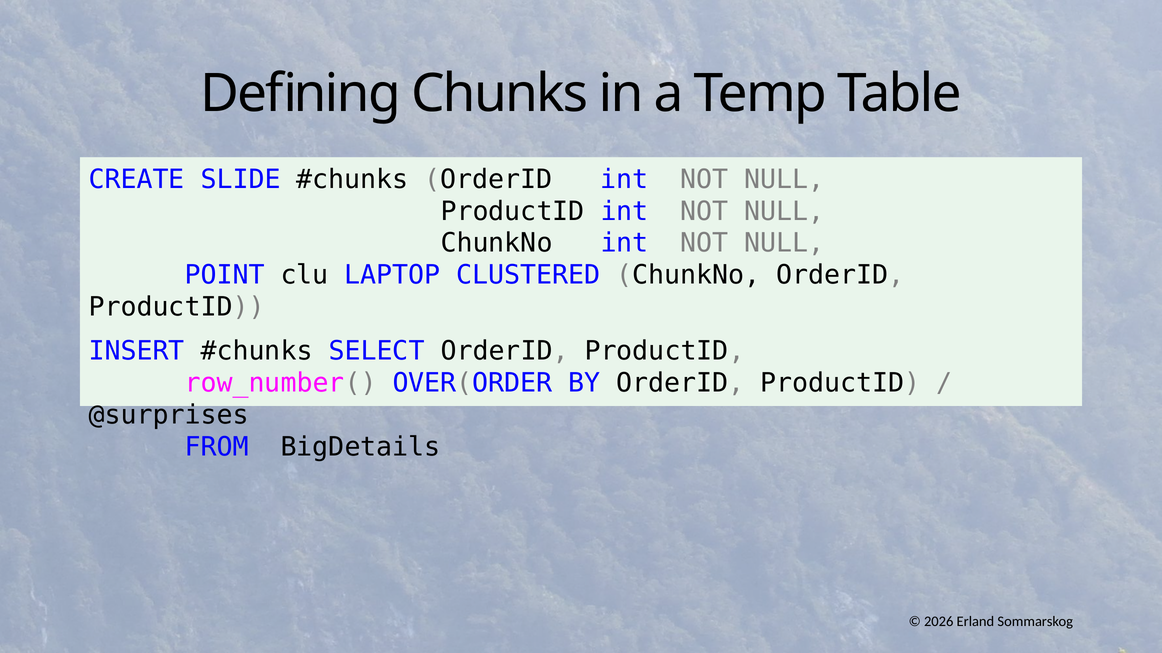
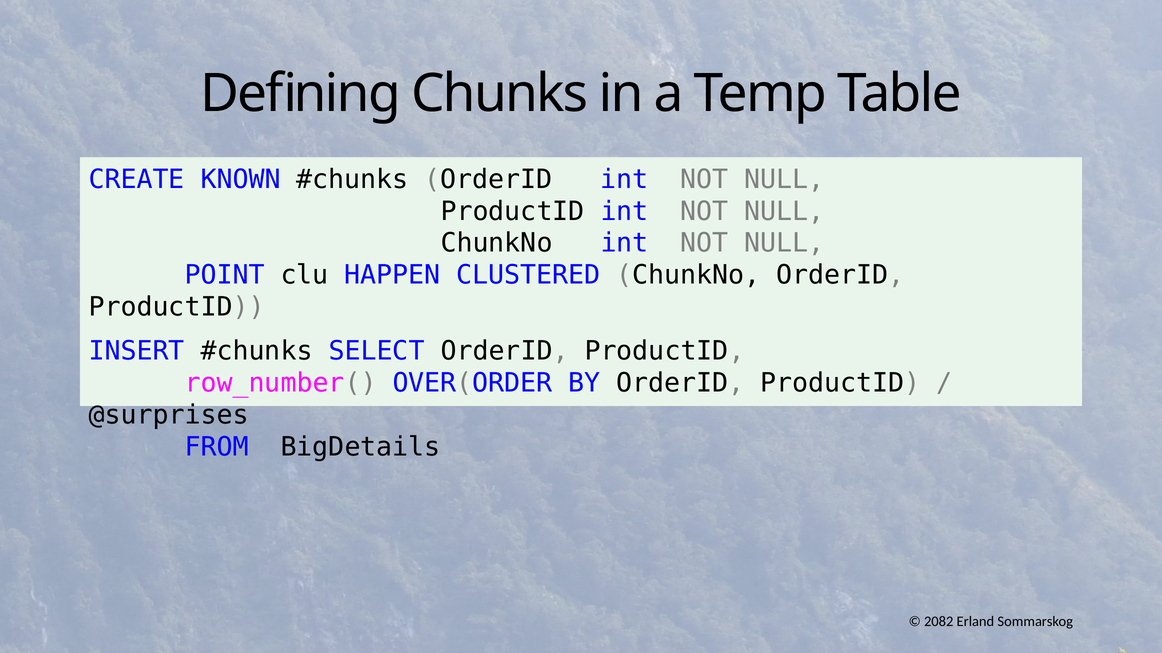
SLIDE: SLIDE -> KNOWN
LAPTOP: LAPTOP -> HAPPEN
2026: 2026 -> 2082
